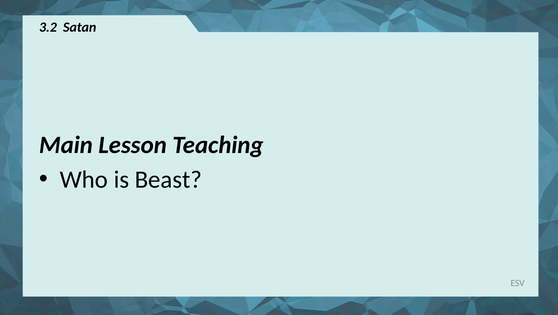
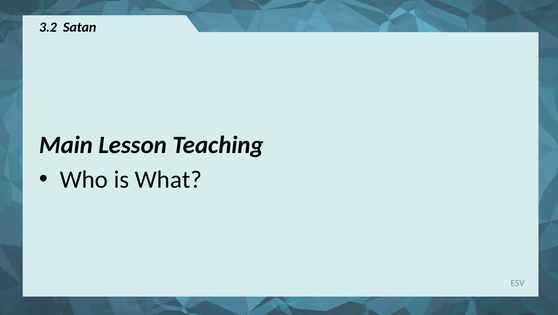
Beast: Beast -> What
